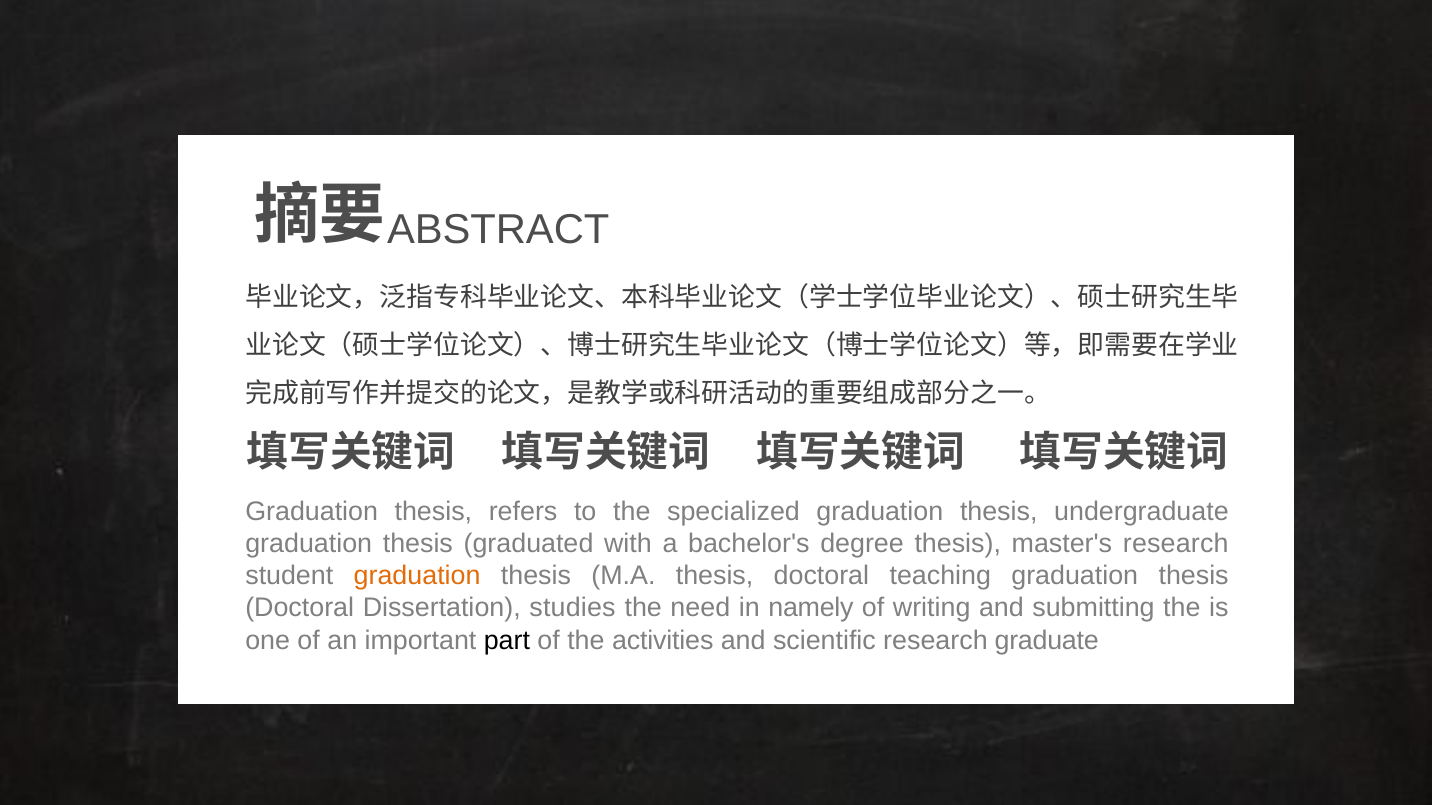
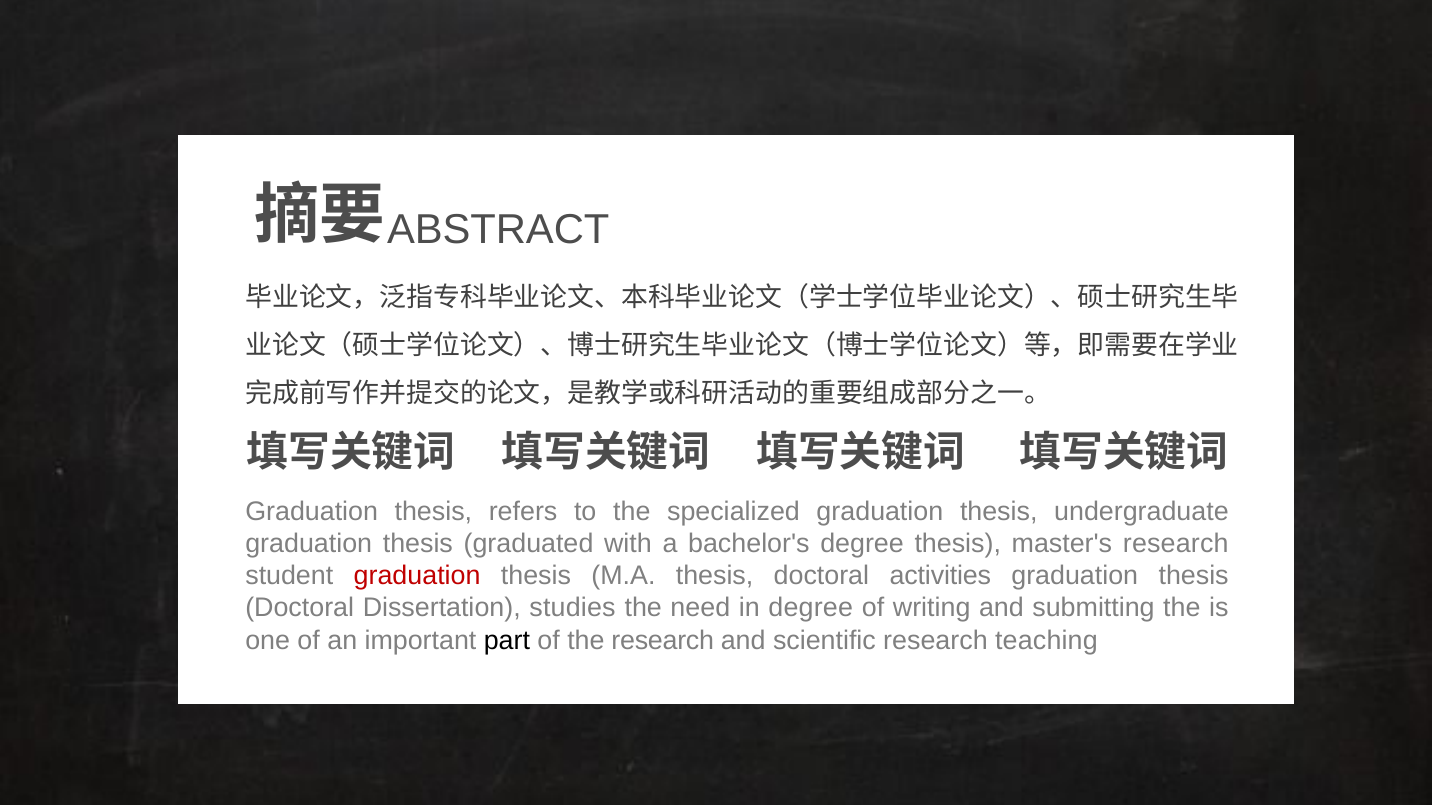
graduation at (417, 576) colour: orange -> red
teaching: teaching -> activities
in namely: namely -> degree
the activities: activities -> research
graduate: graduate -> teaching
